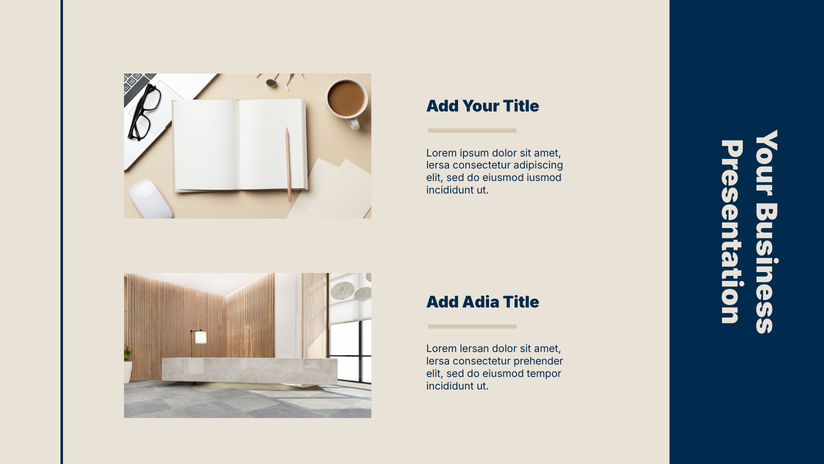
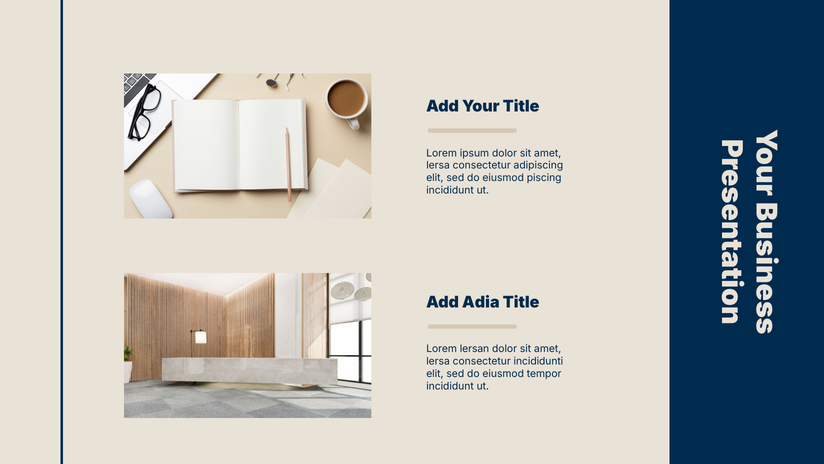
iusmod: iusmod -> piscing
prehender: prehender -> incididunti
